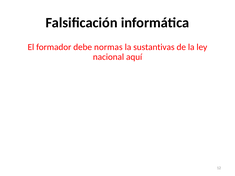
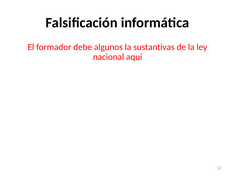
normas: normas -> algunos
